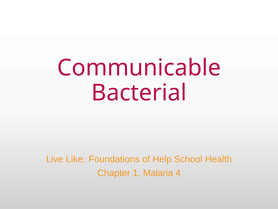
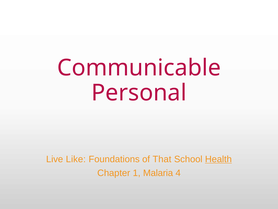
Bacterial: Bacterial -> Personal
Help: Help -> That
Health underline: none -> present
